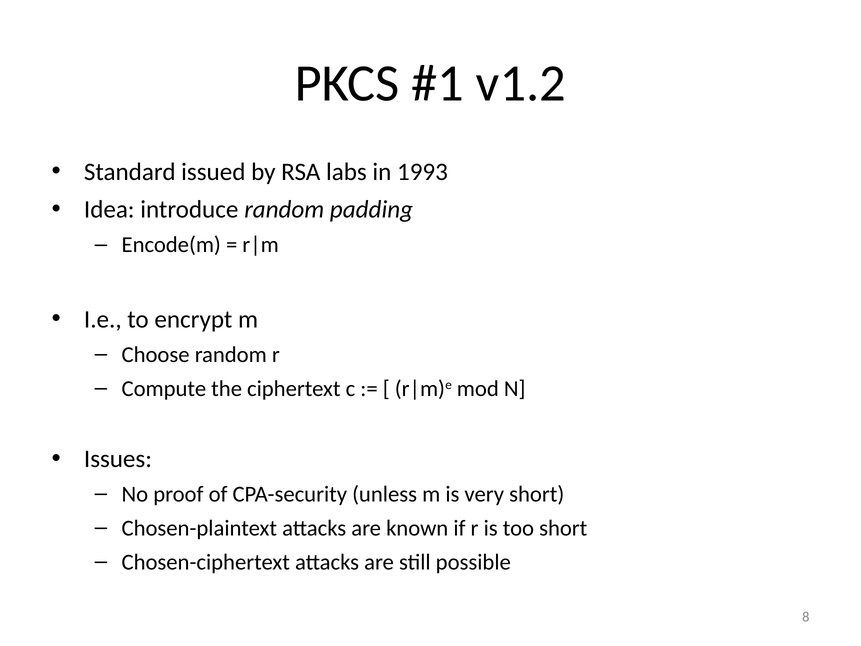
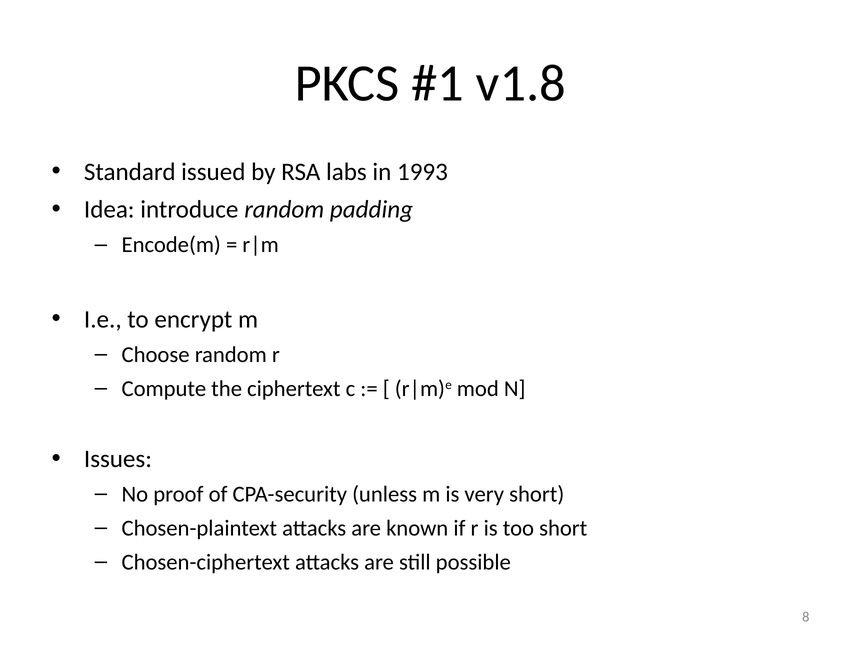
v1.2: v1.2 -> v1.8
